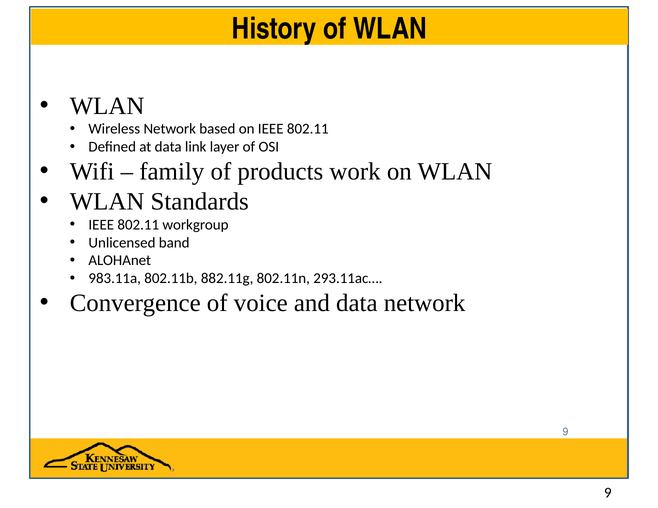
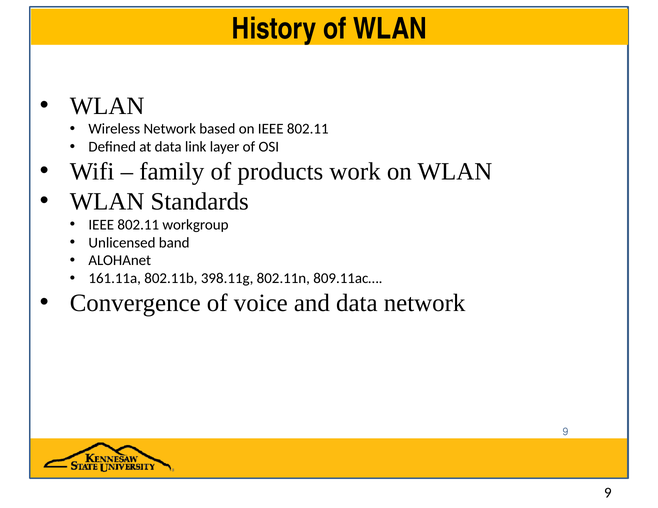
983.11a: 983.11a -> 161.11a
882.11g: 882.11g -> 398.11g
293.11ac…: 293.11ac… -> 809.11ac…
